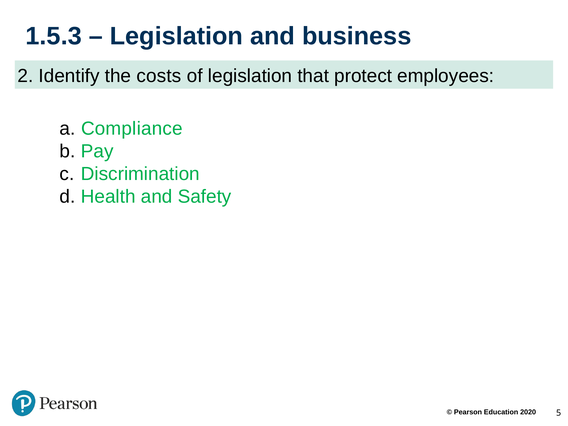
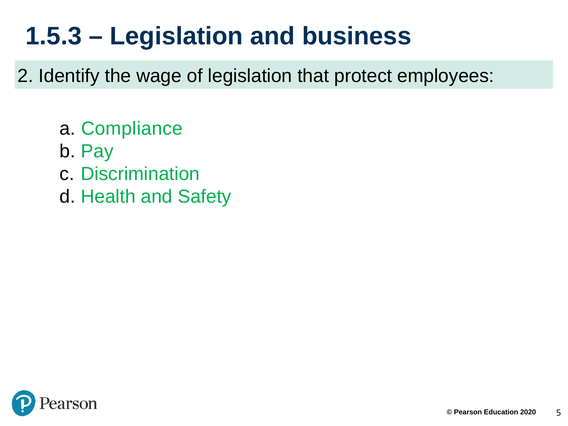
costs: costs -> wage
